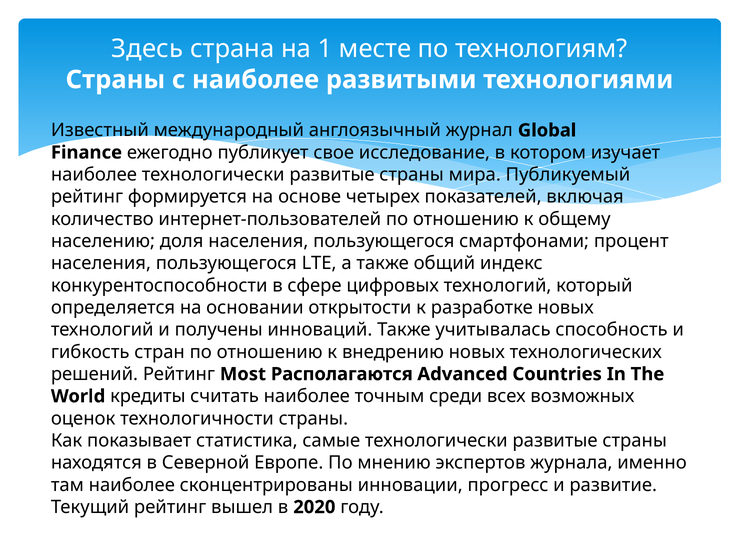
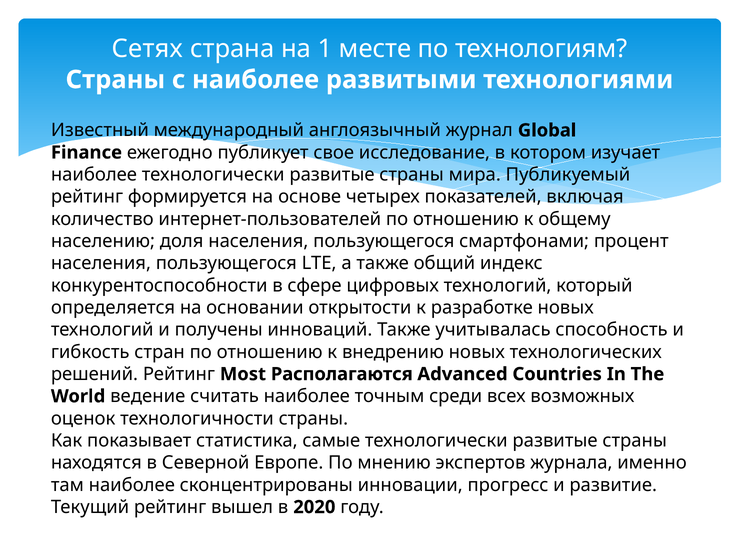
Здесь: Здесь -> Сетях
кредиты: кредиты -> ведение
